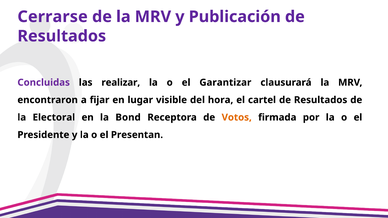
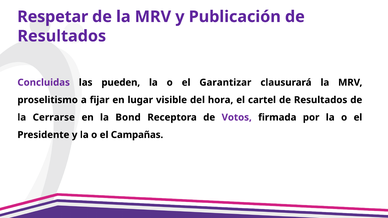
Cerrarse: Cerrarse -> Respetar
realizar: realizar -> pueden
encontraron: encontraron -> proselitismo
Electoral: Electoral -> Cerrarse
Votos colour: orange -> purple
Presentan: Presentan -> Campañas
